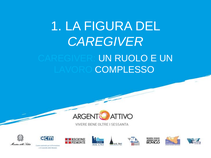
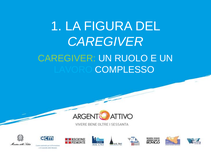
CAREGIVER at (67, 58) colour: light blue -> light green
